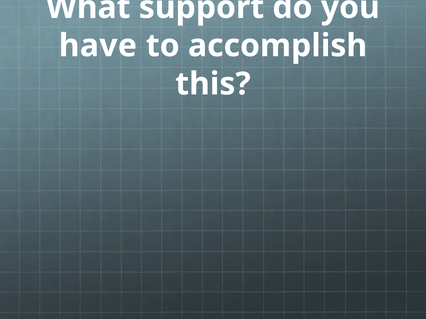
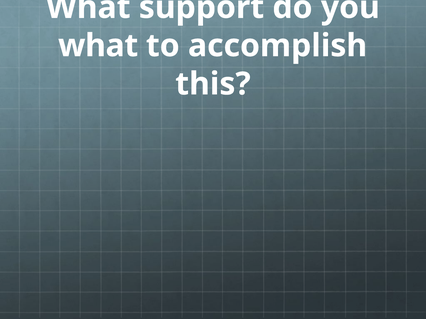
have at (98, 46): have -> what
